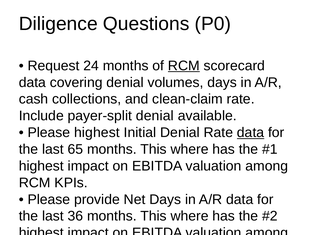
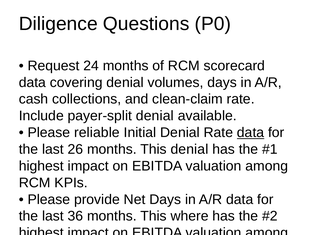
RCM at (184, 66) underline: present -> none
Please highest: highest -> reliable
65: 65 -> 26
where at (190, 150): where -> denial
